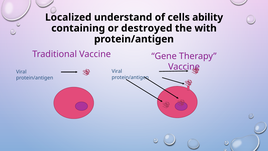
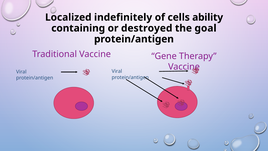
understand: understand -> indefinitely
with: with -> goal
